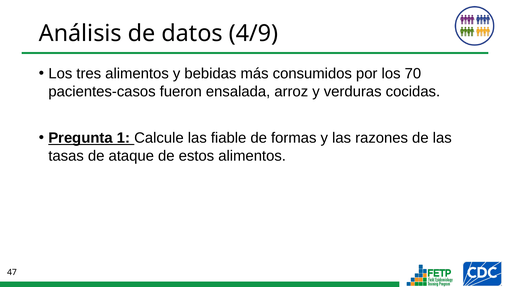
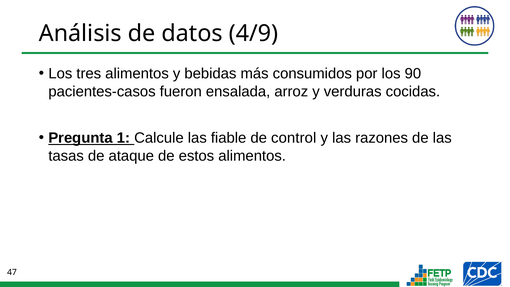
70: 70 -> 90
formas: formas -> control
